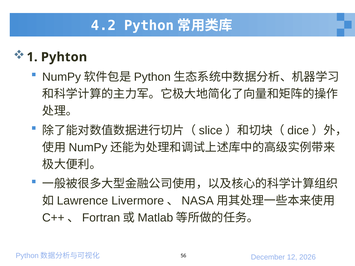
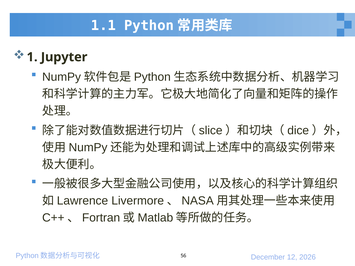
4.2: 4.2 -> 1.1
Pyhton: Pyhton -> Jupyter
